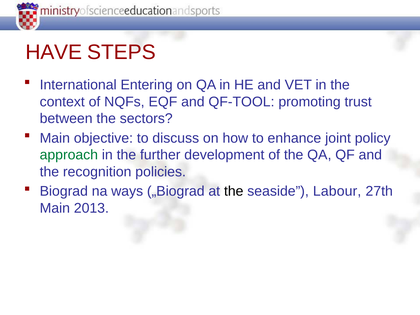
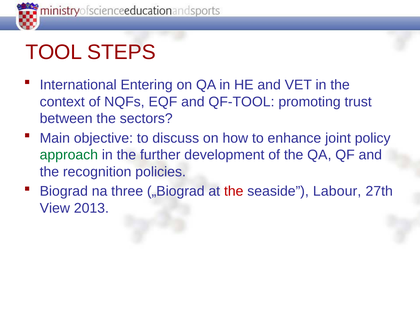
HAVE: HAVE -> TOOL
ways: ways -> three
the at (234, 191) colour: black -> red
Main at (55, 208): Main -> View
